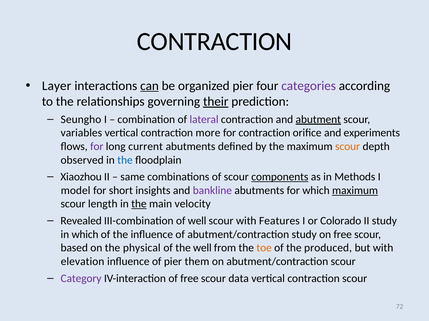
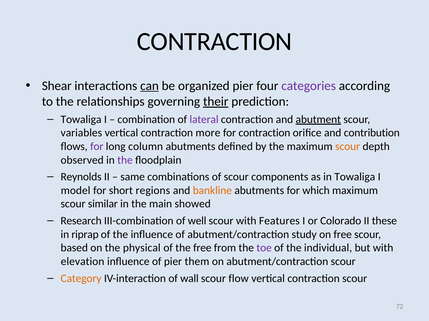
Layer: Layer -> Shear
Seungho at (81, 120): Seungho -> Towaliga
experiments: experiments -> contribution
current: current -> column
the at (125, 160) colour: blue -> purple
Xiaozhou: Xiaozhou -> Reynolds
components underline: present -> none
in Methods: Methods -> Towaliga
insights: insights -> regions
bankline colour: purple -> orange
maximum at (355, 191) underline: present -> none
length: length -> similar
the at (139, 204) underline: present -> none
velocity: velocity -> showed
Revealed: Revealed -> Research
II study: study -> these
in which: which -> riprap
the well: well -> free
toe colour: orange -> purple
produced: produced -> individual
Category colour: purple -> orange
of free: free -> wall
data: data -> flow
